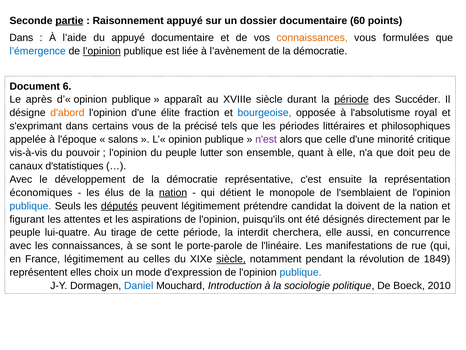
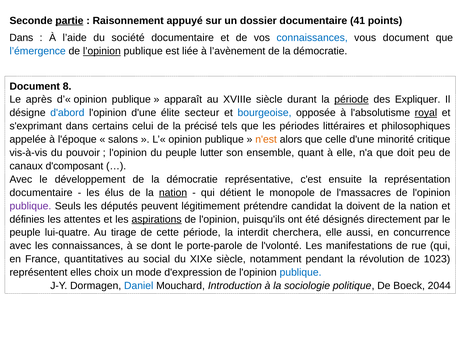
60: 60 -> 41
du appuyé: appuyé -> société
connaissances at (312, 38) colour: orange -> blue
vous formulées: formulées -> document
6: 6 -> 8
Succéder: Succéder -> Expliquer
d'abord colour: orange -> blue
fraction: fraction -> secteur
royal underline: none -> present
certains vous: vous -> celui
n'est colour: purple -> orange
d'statistiques: d'statistiques -> d'composant
économiques at (41, 192): économiques -> documentaire
l'semblaient: l'semblaient -> l'massacres
publique at (30, 206) colour: blue -> purple
députés underline: present -> none
figurant: figurant -> définies
aspirations underline: none -> present
sont: sont -> dont
l'linéaire: l'linéaire -> l'volonté
France légitimement: légitimement -> quantitatives
celles: celles -> social
siècle at (231, 259) underline: present -> none
1849: 1849 -> 1023
2010: 2010 -> 2044
